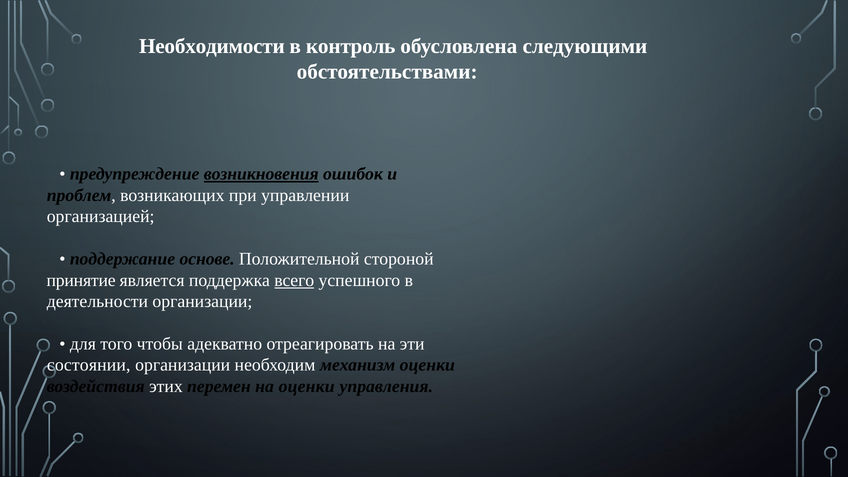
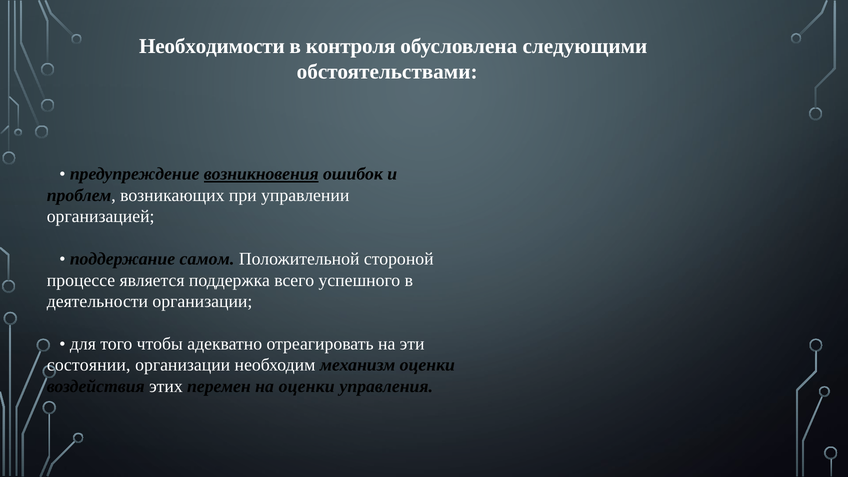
контроль: контроль -> контроля
основе: основе -> самом
принятие: принятие -> процессе
всего underline: present -> none
